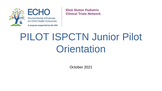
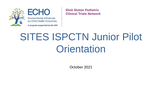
PILOT at (35, 37): PILOT -> SITES
